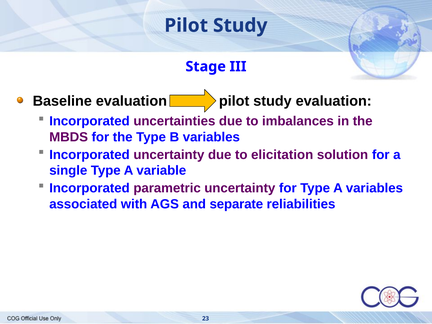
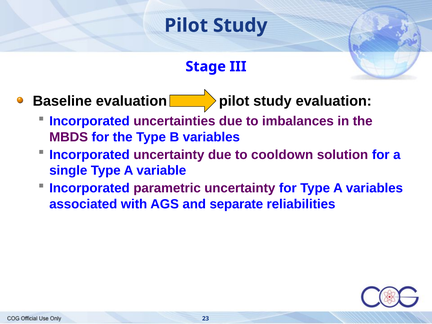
elicitation: elicitation -> cooldown
